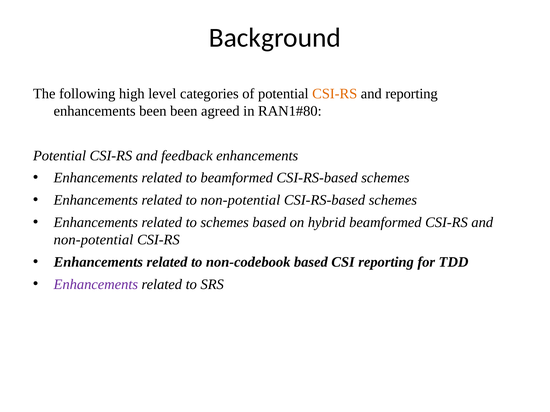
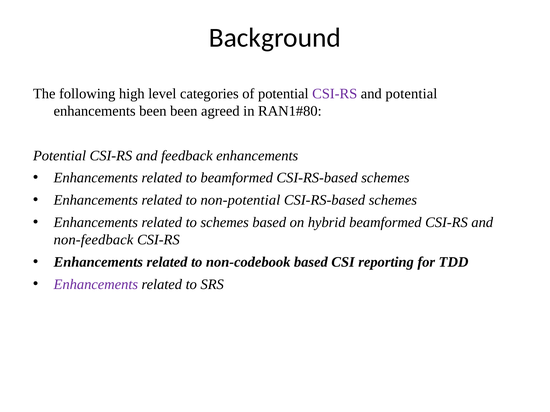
CSI-RS at (335, 94) colour: orange -> purple
and reporting: reporting -> potential
non-potential at (93, 240): non-potential -> non-feedback
